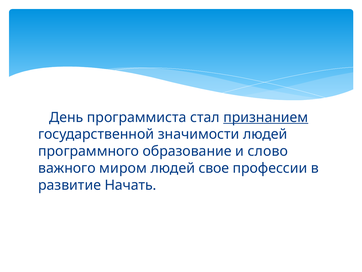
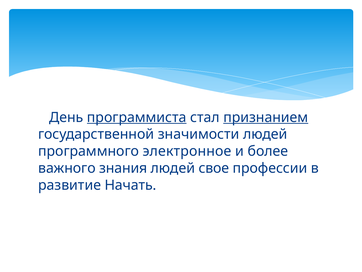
программиста underline: none -> present
образование: образование -> электронное
слово: слово -> более
миром: миром -> знания
